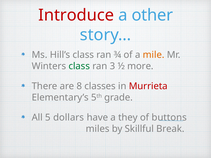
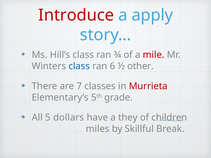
other: other -> apply
mile colour: orange -> red
class at (79, 66) colour: green -> blue
3: 3 -> 6
more: more -> other
8: 8 -> 7
buttons: buttons -> children
